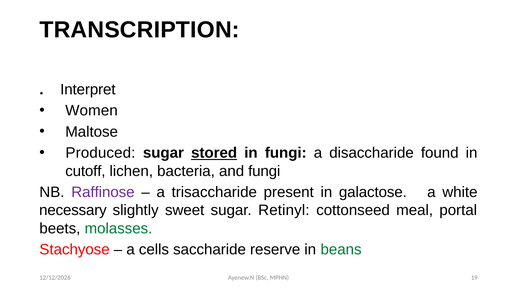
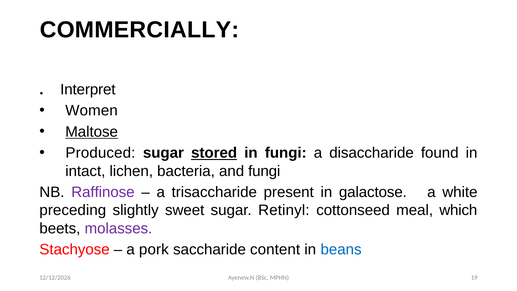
TRANSCRIPTION: TRANSCRIPTION -> COMMERCIALLY
Maltose underline: none -> present
cutoff: cutoff -> intact
necessary: necessary -> preceding
portal: portal -> which
molasses colour: green -> purple
cells: cells -> pork
reserve: reserve -> content
beans colour: green -> blue
